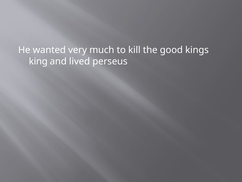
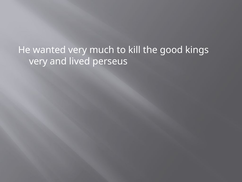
king at (38, 61): king -> very
